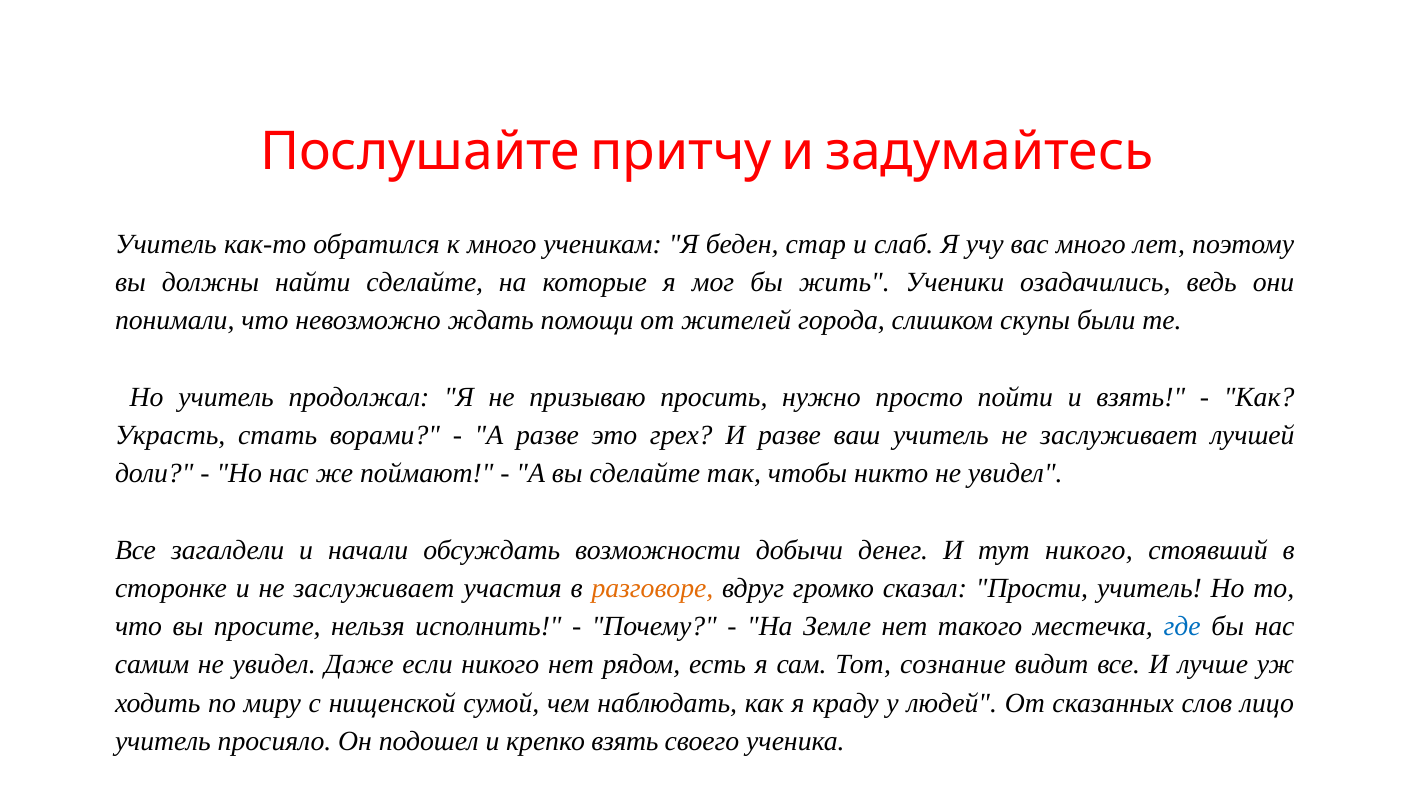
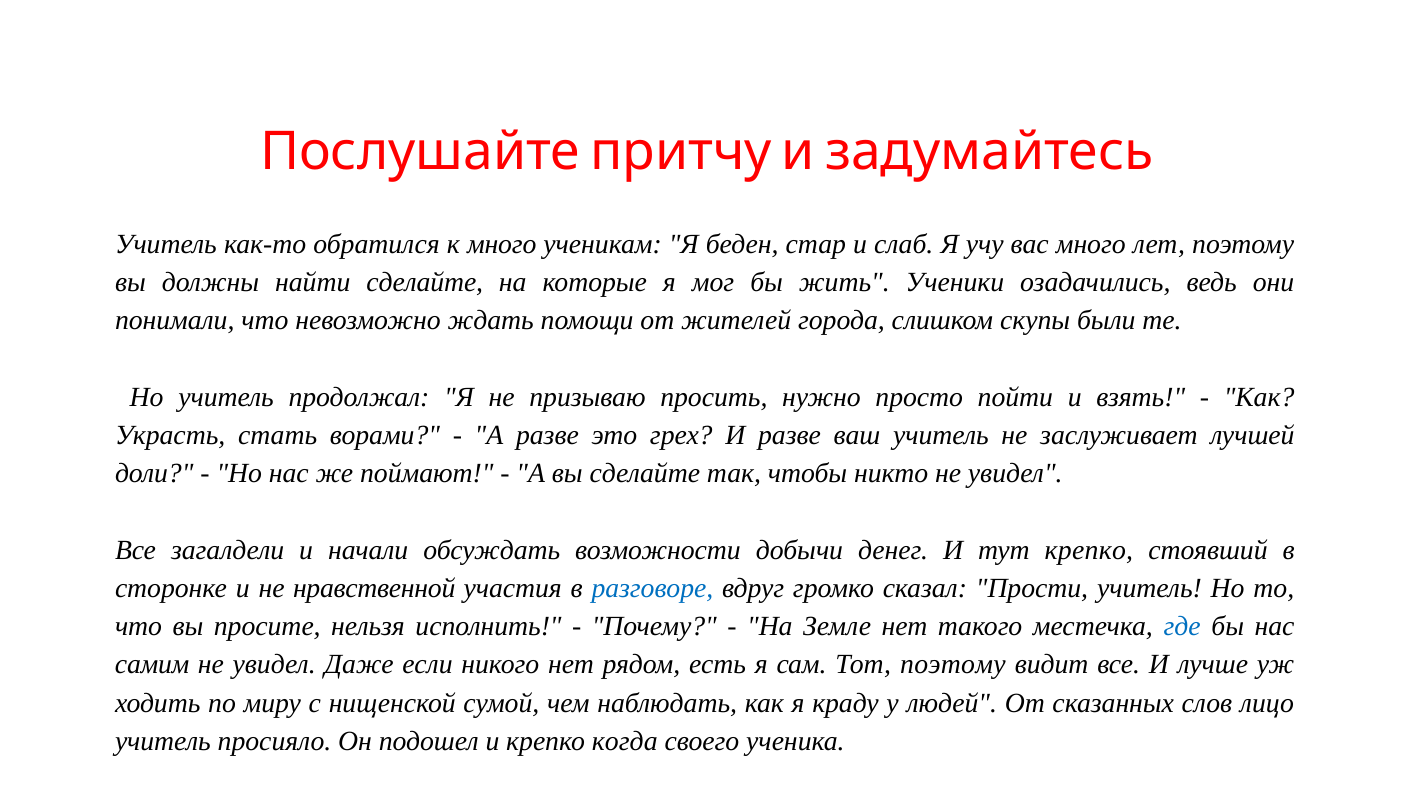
тут никого: никого -> крепко
и не заслуживает: заслуживает -> нравственной
разговоре colour: orange -> blue
Тот сознание: сознание -> поэтому
крепко взять: взять -> когда
